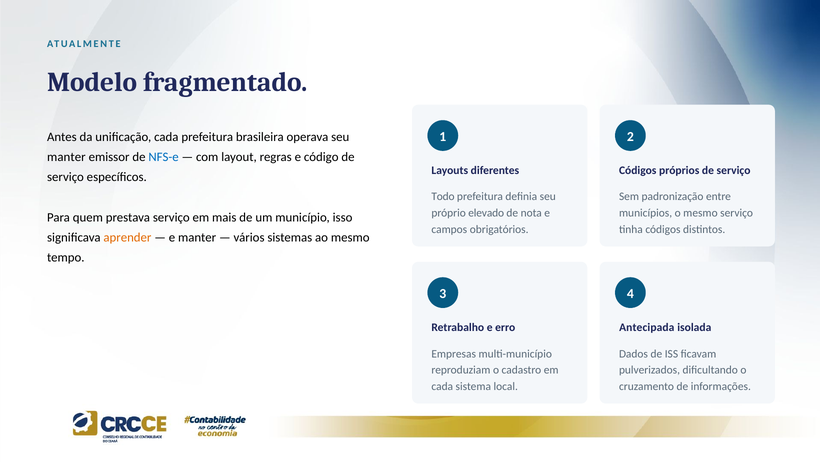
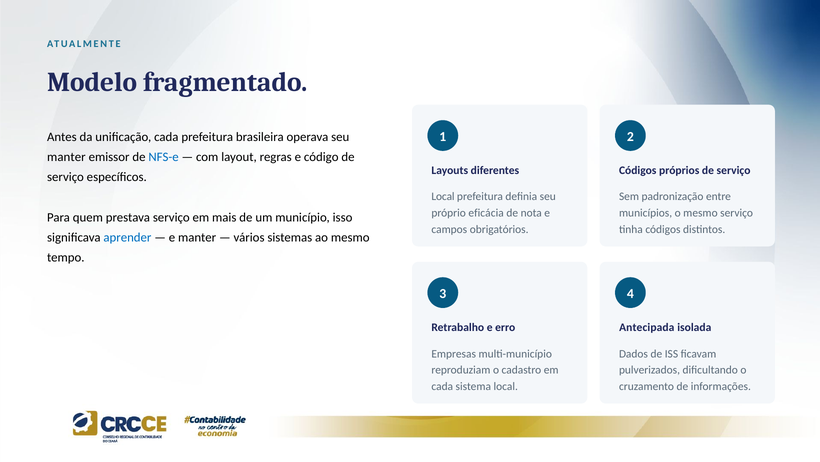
Todo at (443, 196): Todo -> Local
elevado: elevado -> eficácia
aprender colour: orange -> blue
